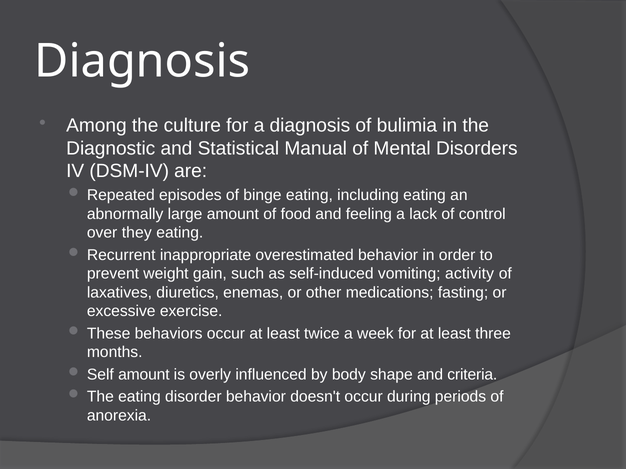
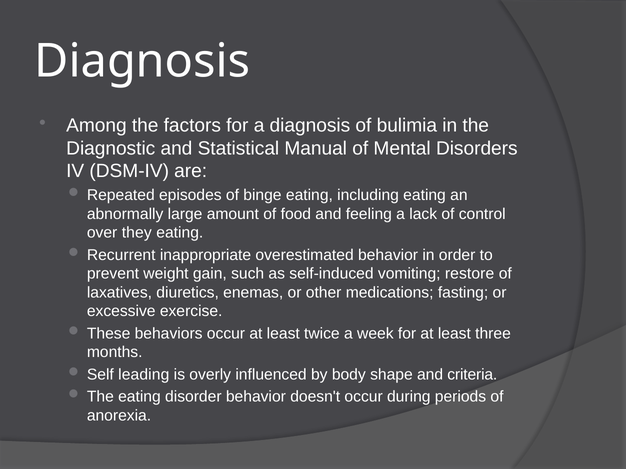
culture: culture -> factors
activity: activity -> restore
Self amount: amount -> leading
